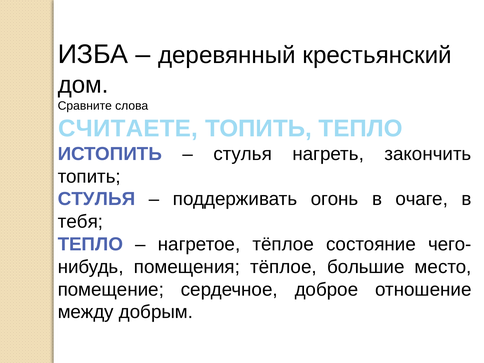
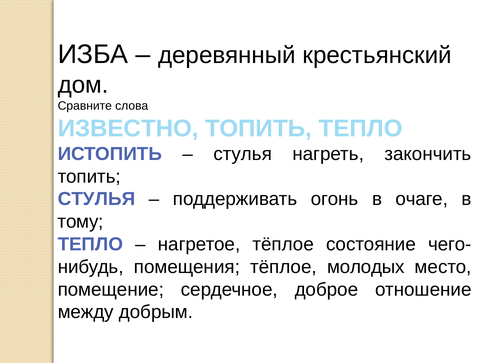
СЧИТАЕТЕ: СЧИТАЕТЕ -> ИЗВЕСТНО
тебя: тебя -> тому
большие: большие -> молодых
